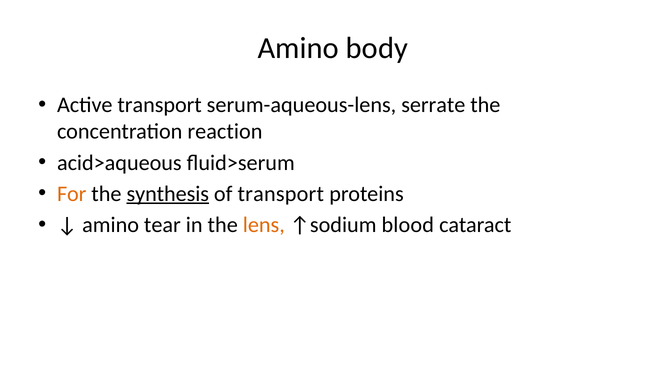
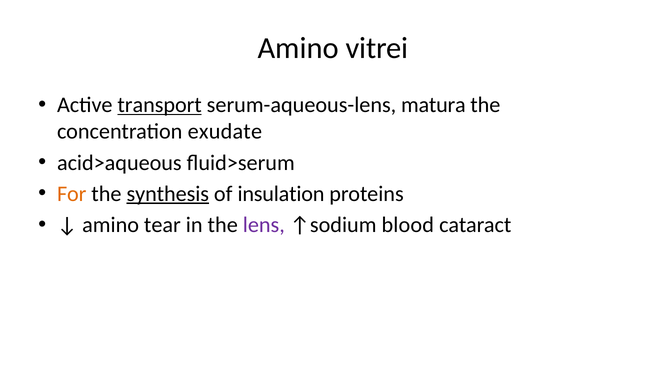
body: body -> vitrei
transport at (160, 105) underline: none -> present
serrate: serrate -> matura
reaction: reaction -> exudate
of transport: transport -> insulation
lens colour: orange -> purple
